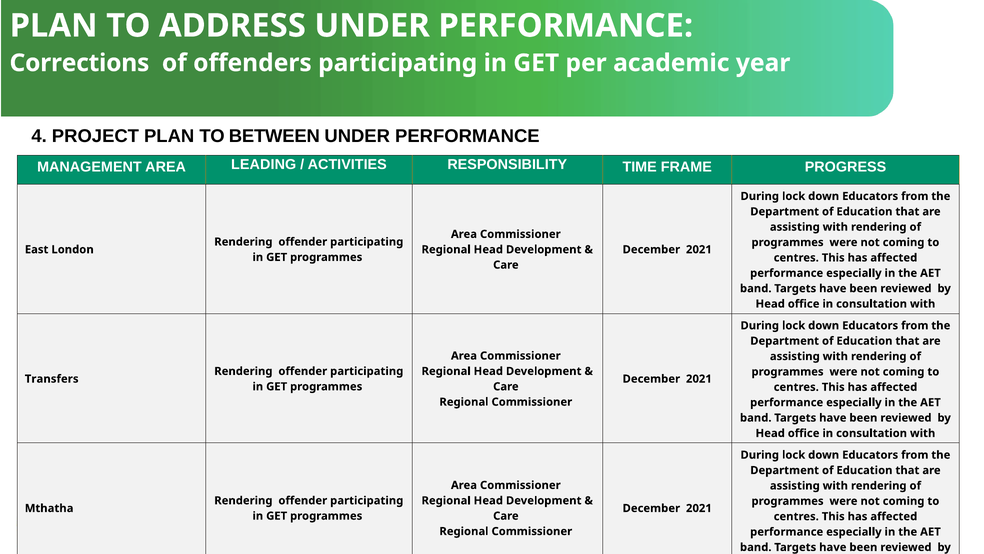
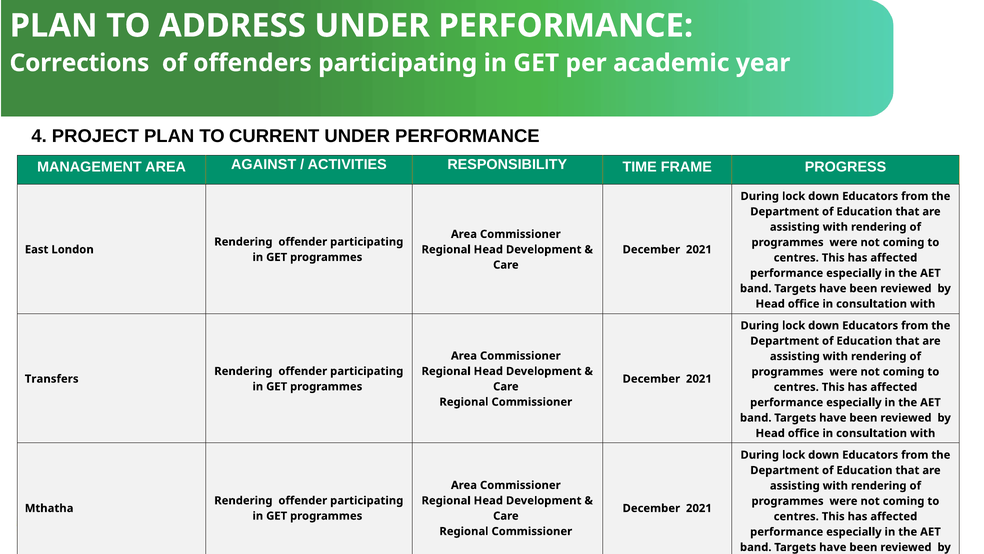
BETWEEN: BETWEEN -> CURRENT
LEADING: LEADING -> AGAINST
